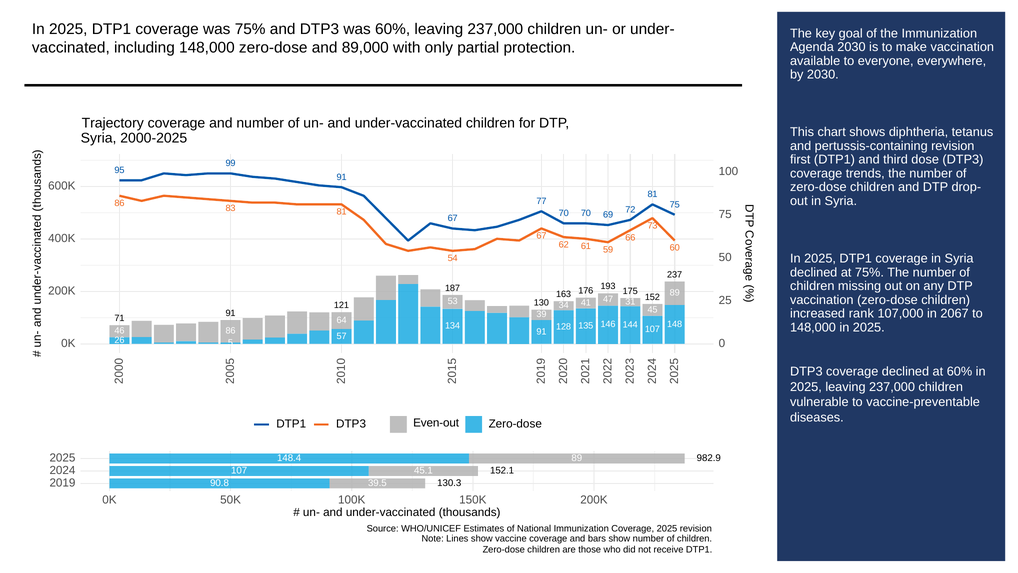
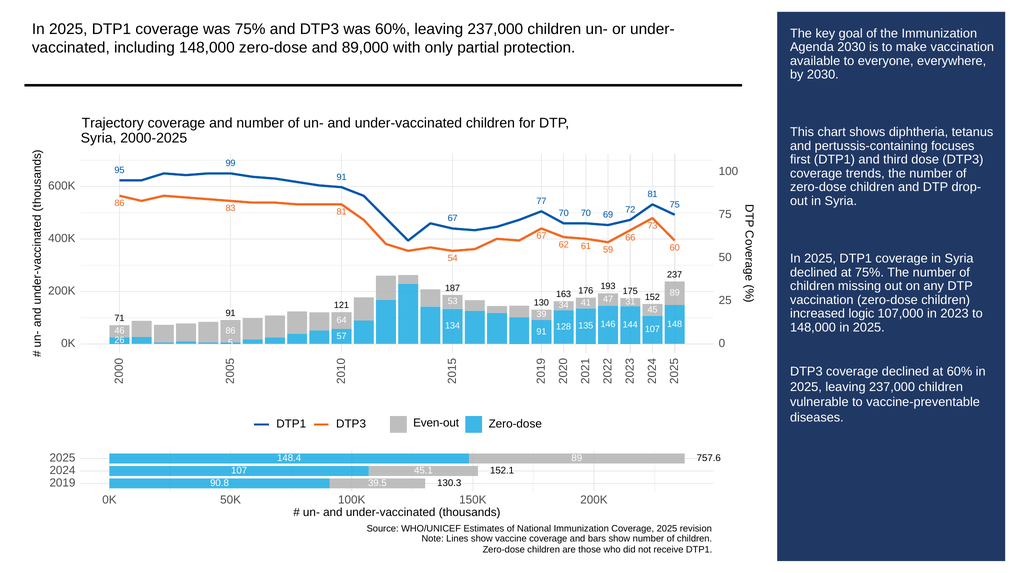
pertussis-containing revision: revision -> focuses
rank: rank -> logic
2067: 2067 -> 2023
982.9: 982.9 -> 757.6
